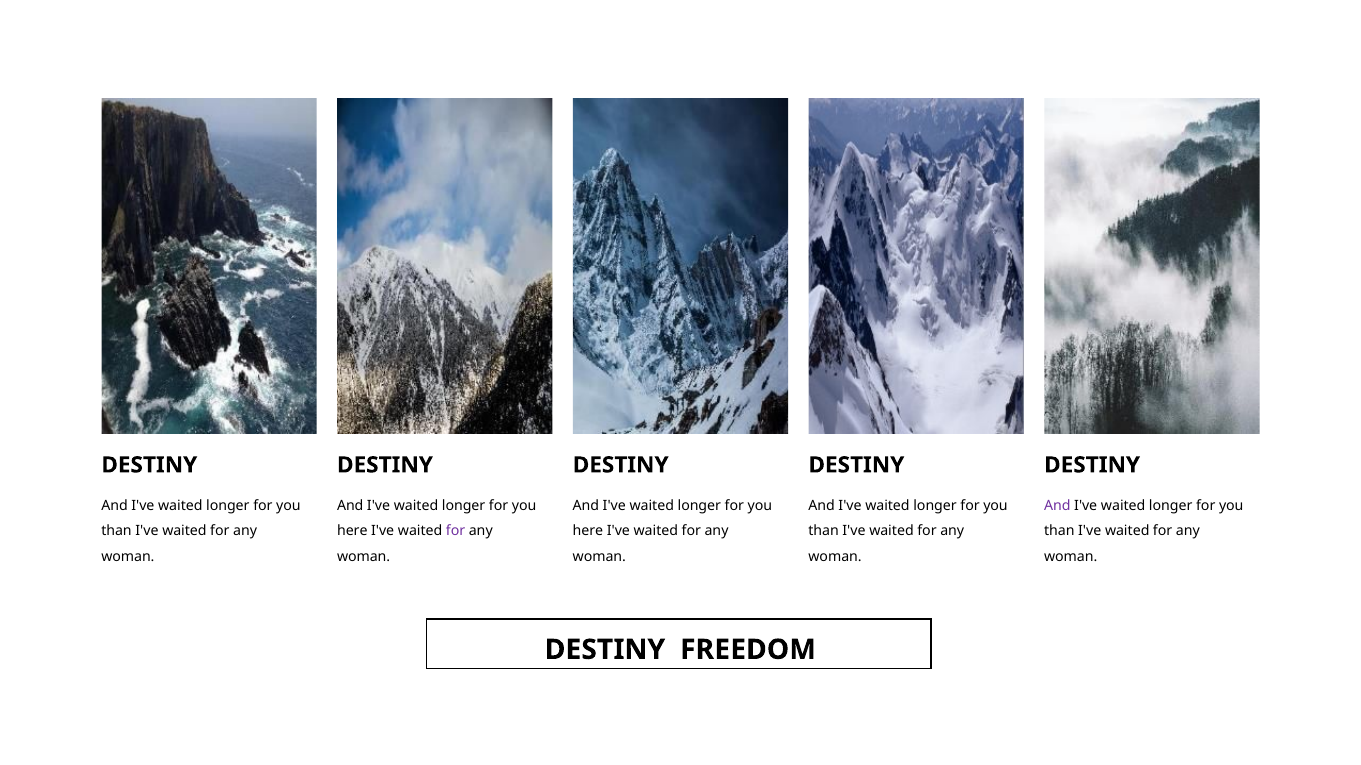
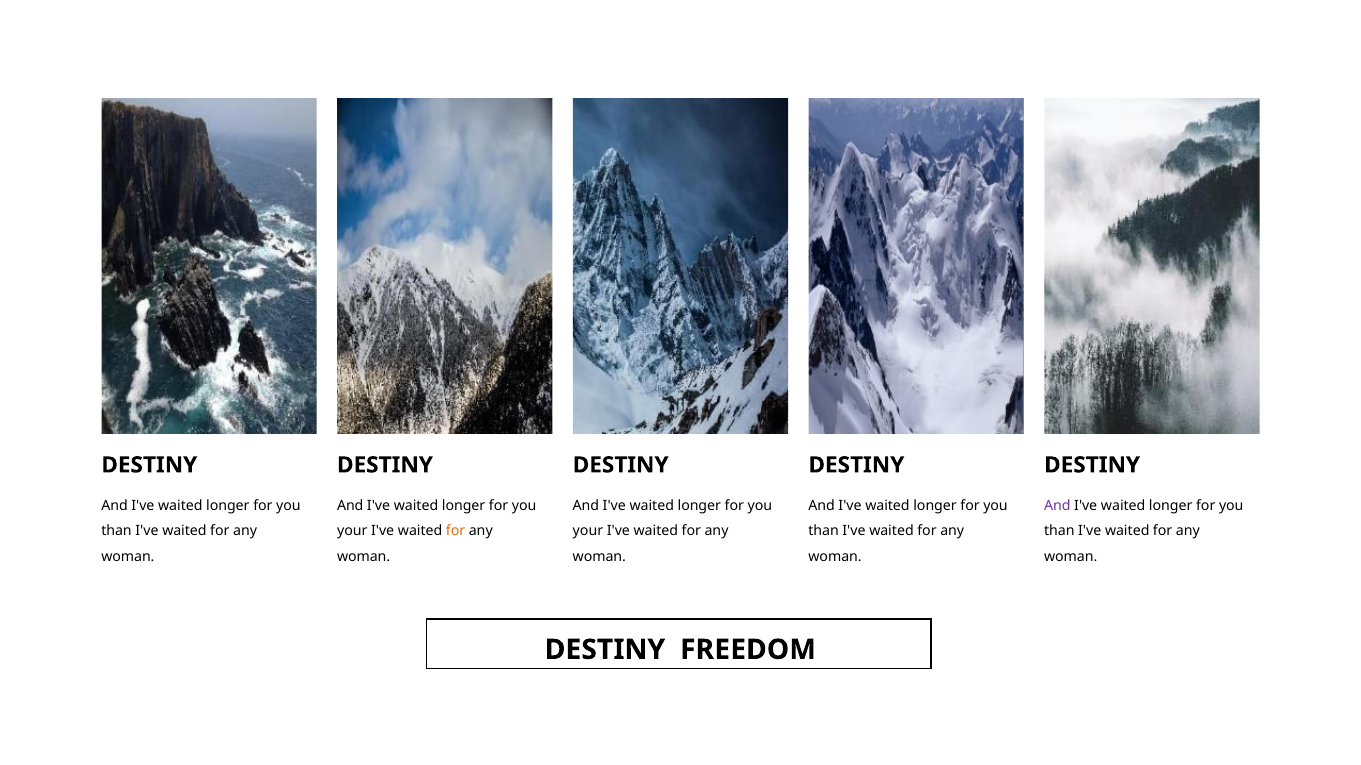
here at (352, 531): here -> your
for at (456, 531) colour: purple -> orange
here at (588, 531): here -> your
